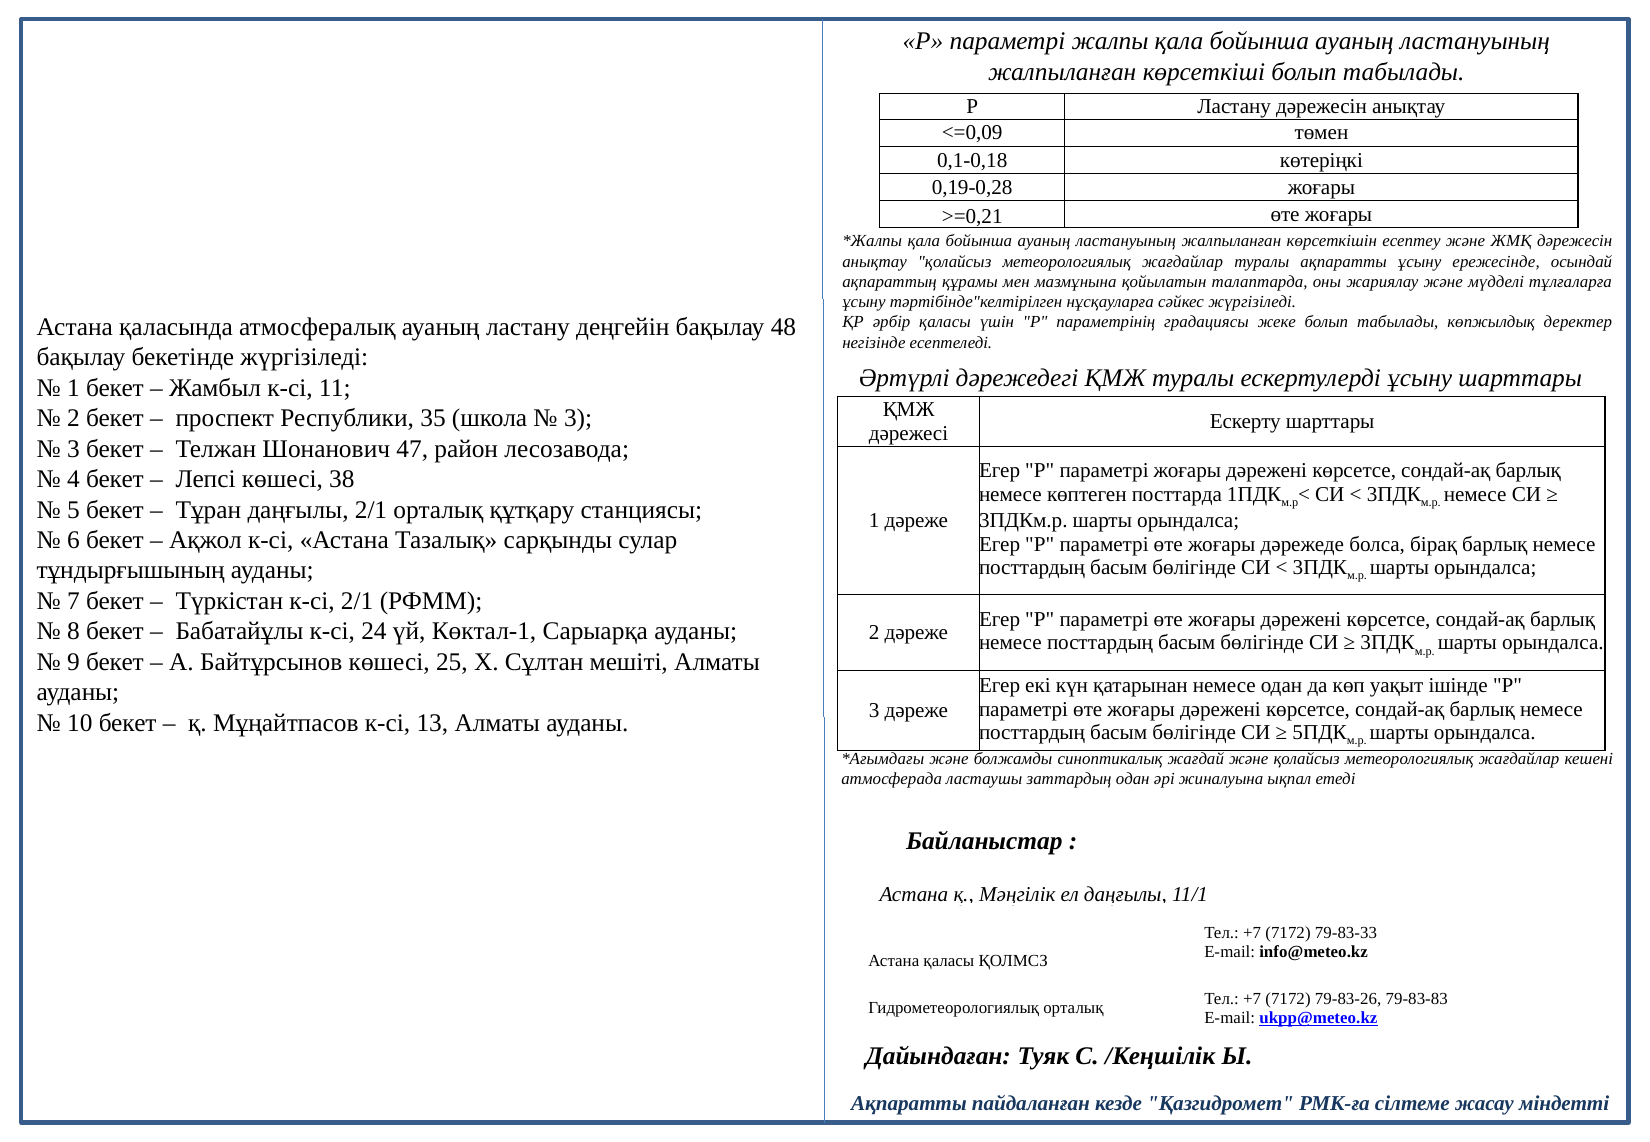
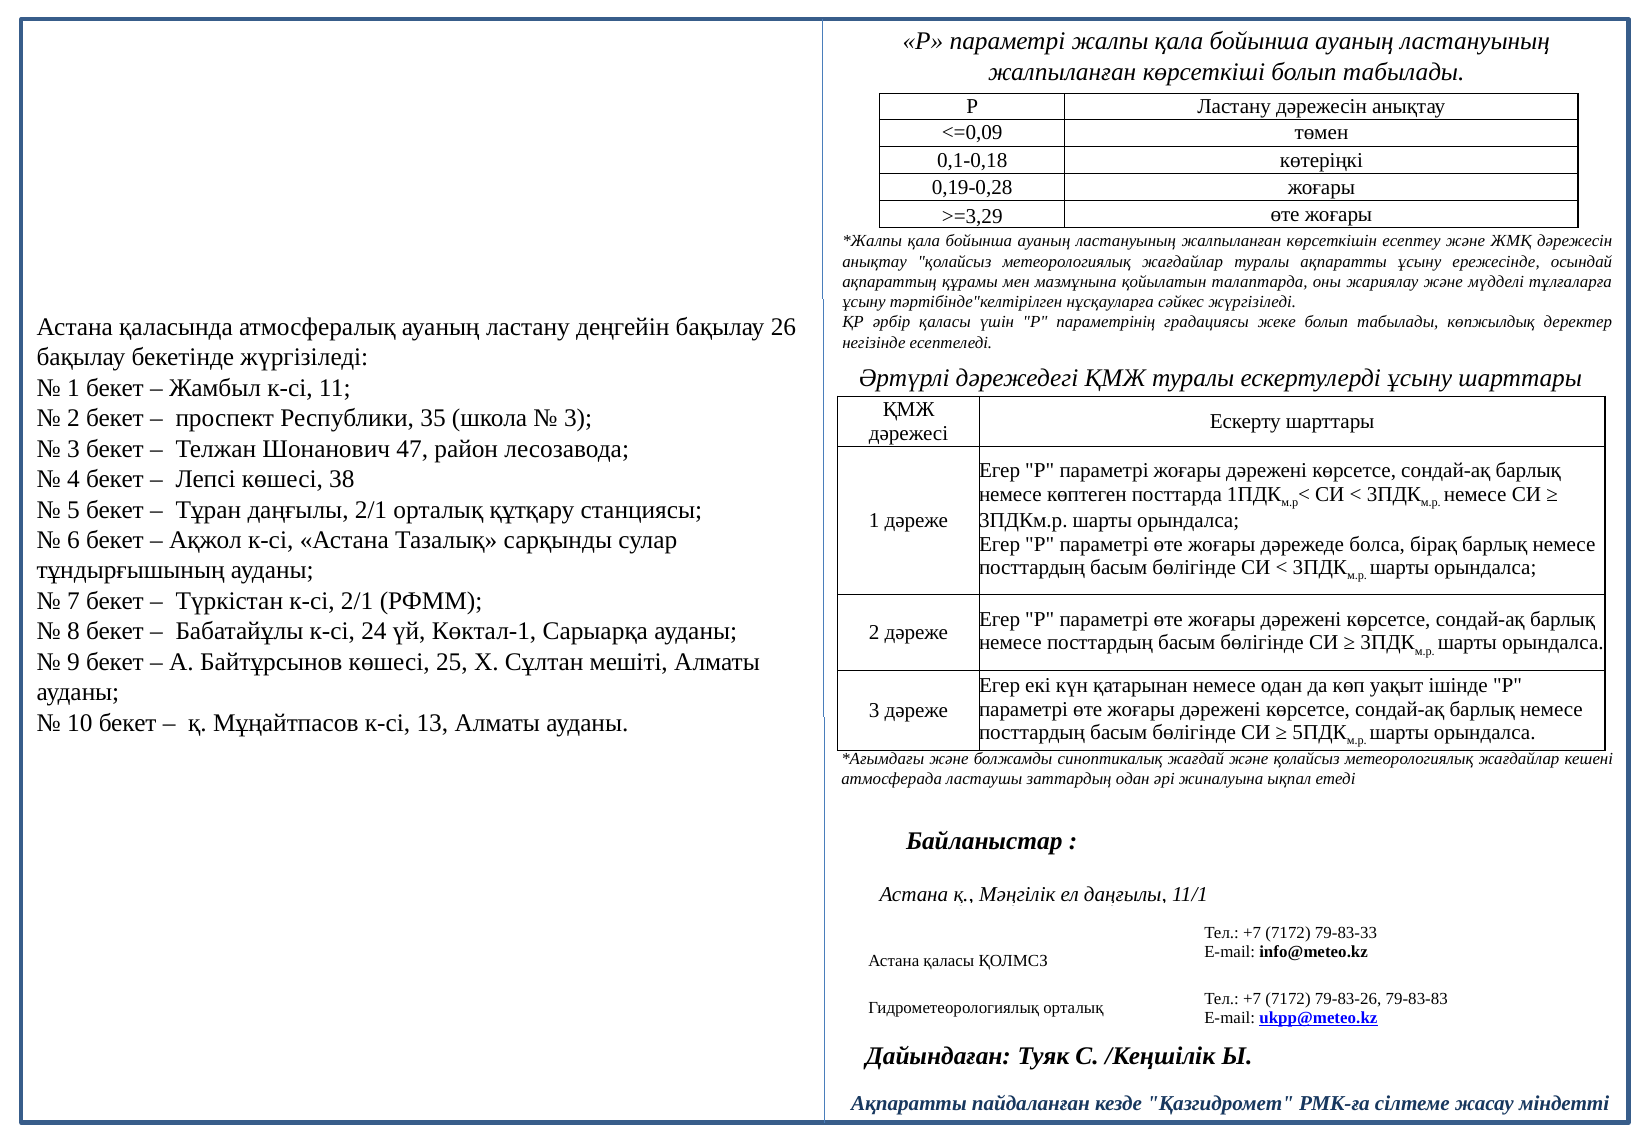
>=0,21: >=0,21 -> >=3,29
48: 48 -> 26
